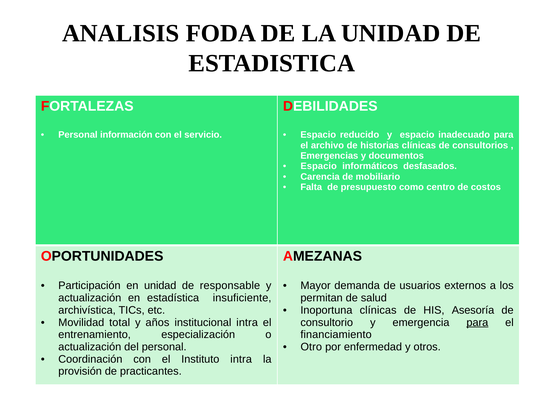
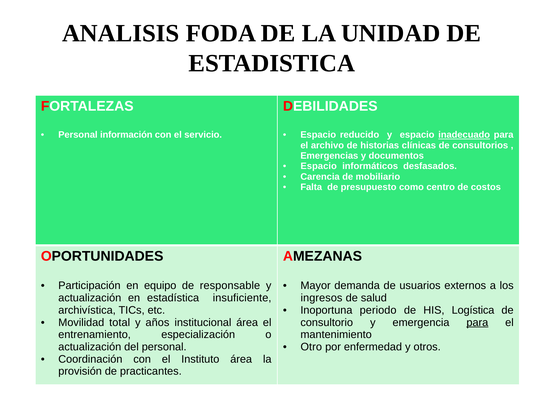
inadecuado underline: none -> present
en unidad: unidad -> equipo
permitan: permitan -> ingresos
Inoportuna clínicas: clínicas -> periodo
Asesoría: Asesoría -> Logística
institucional intra: intra -> área
financiamiento: financiamiento -> mantenimiento
Instituto intra: intra -> área
